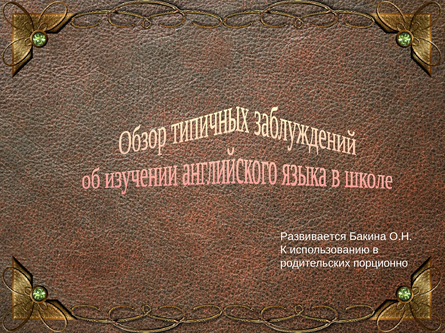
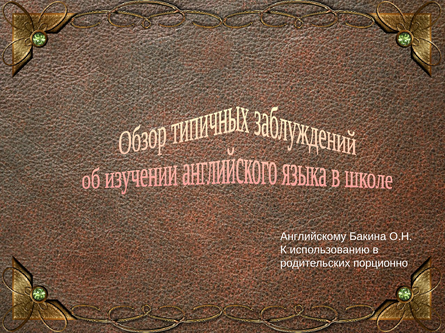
Развивается: Развивается -> Английскому
